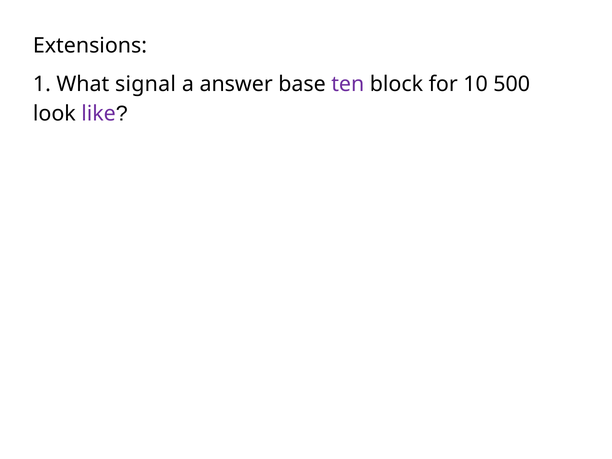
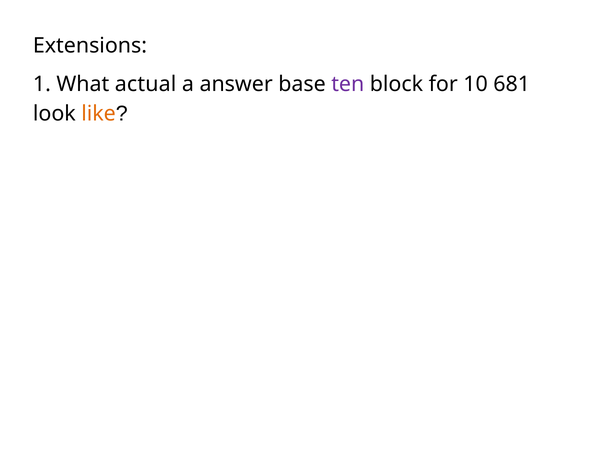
signal: signal -> actual
500: 500 -> 681
like colour: purple -> orange
